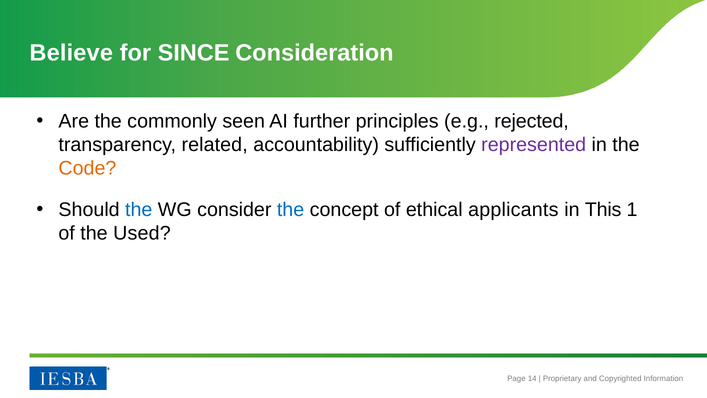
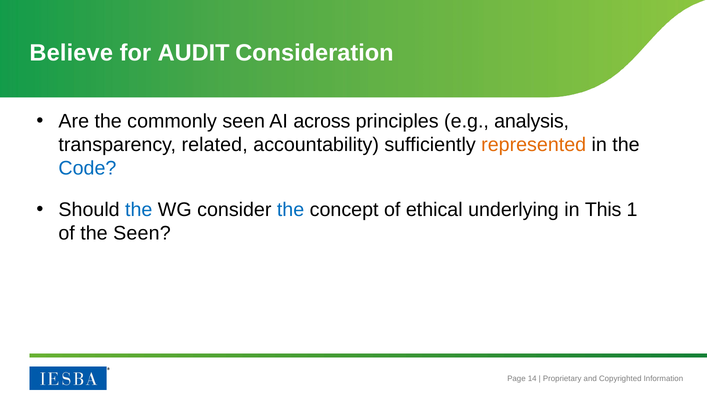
SINCE: SINCE -> AUDIT
further: further -> across
rejected: rejected -> analysis
represented colour: purple -> orange
Code colour: orange -> blue
applicants: applicants -> underlying
the Used: Used -> Seen
